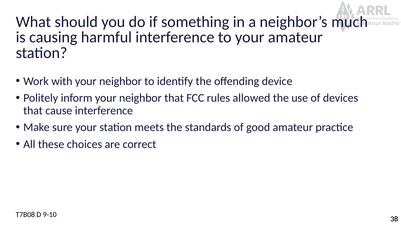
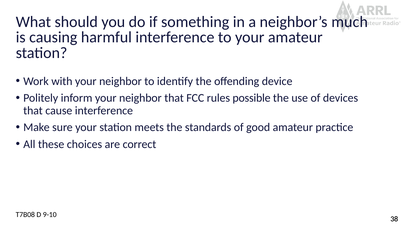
allowed: allowed -> possible
